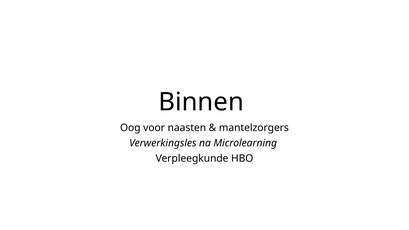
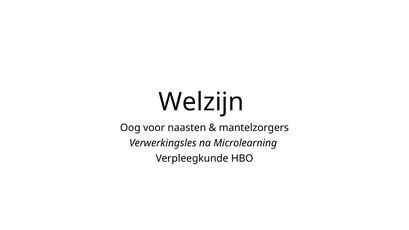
Binnen: Binnen -> Welzijn
